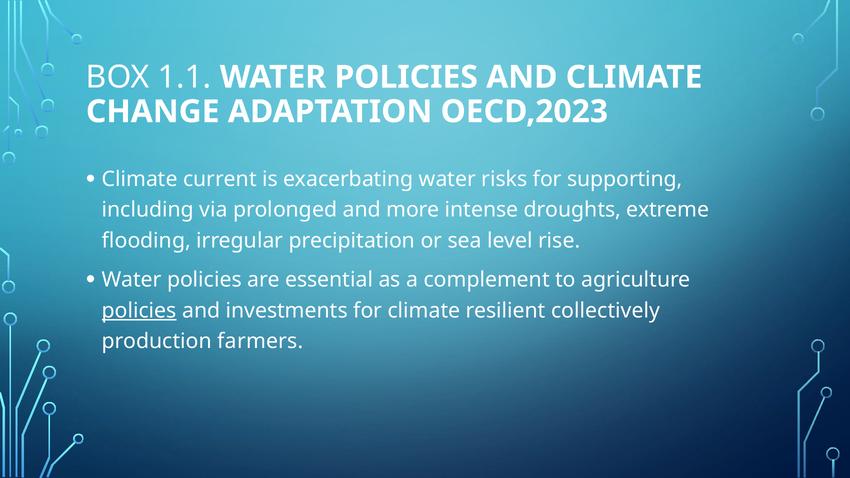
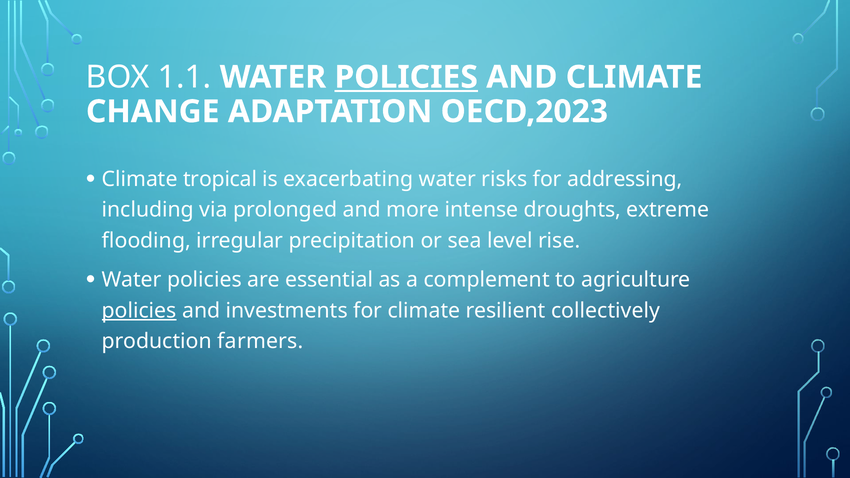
POLICIES at (406, 77) underline: none -> present
current: current -> tropical
supporting: supporting -> addressing
